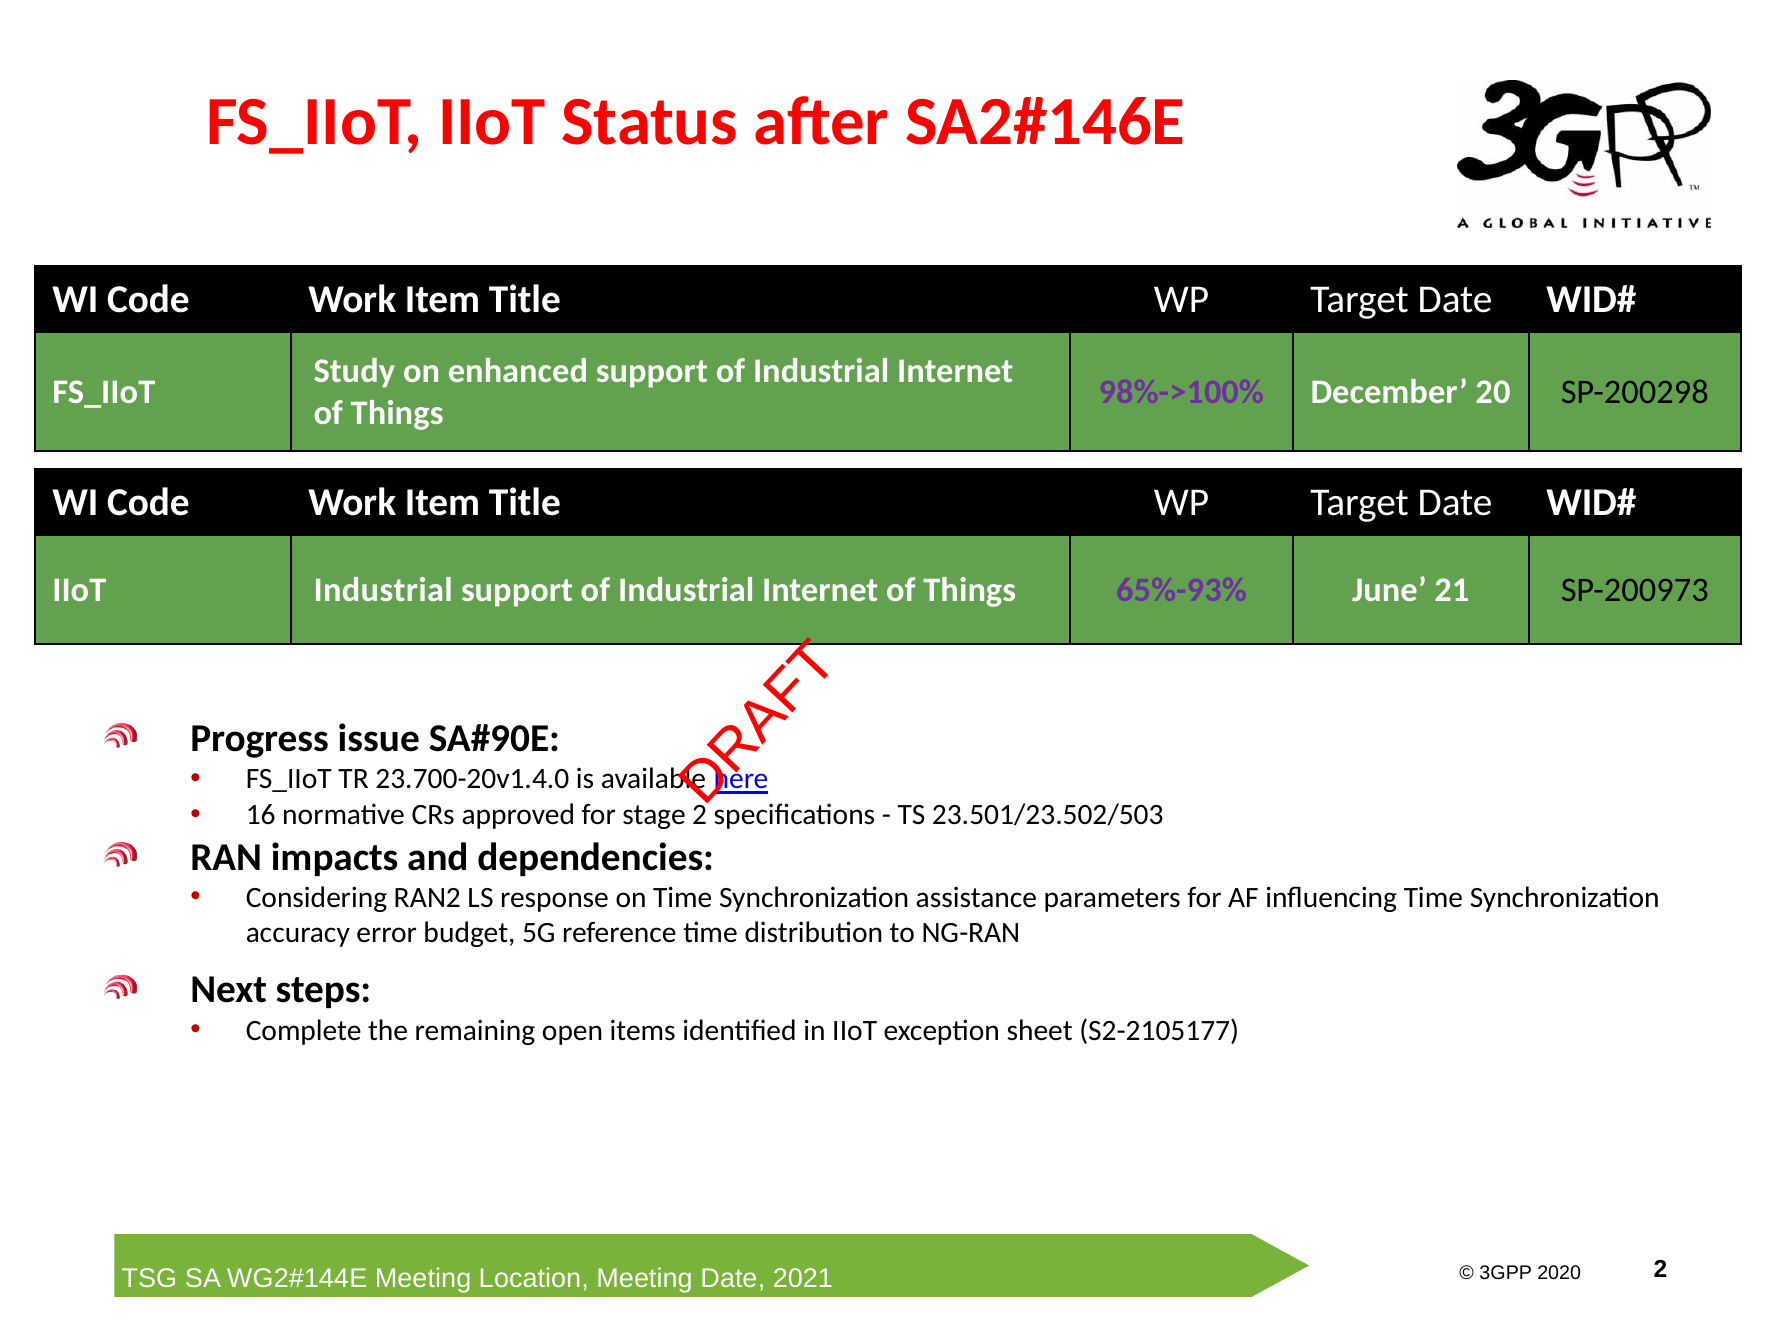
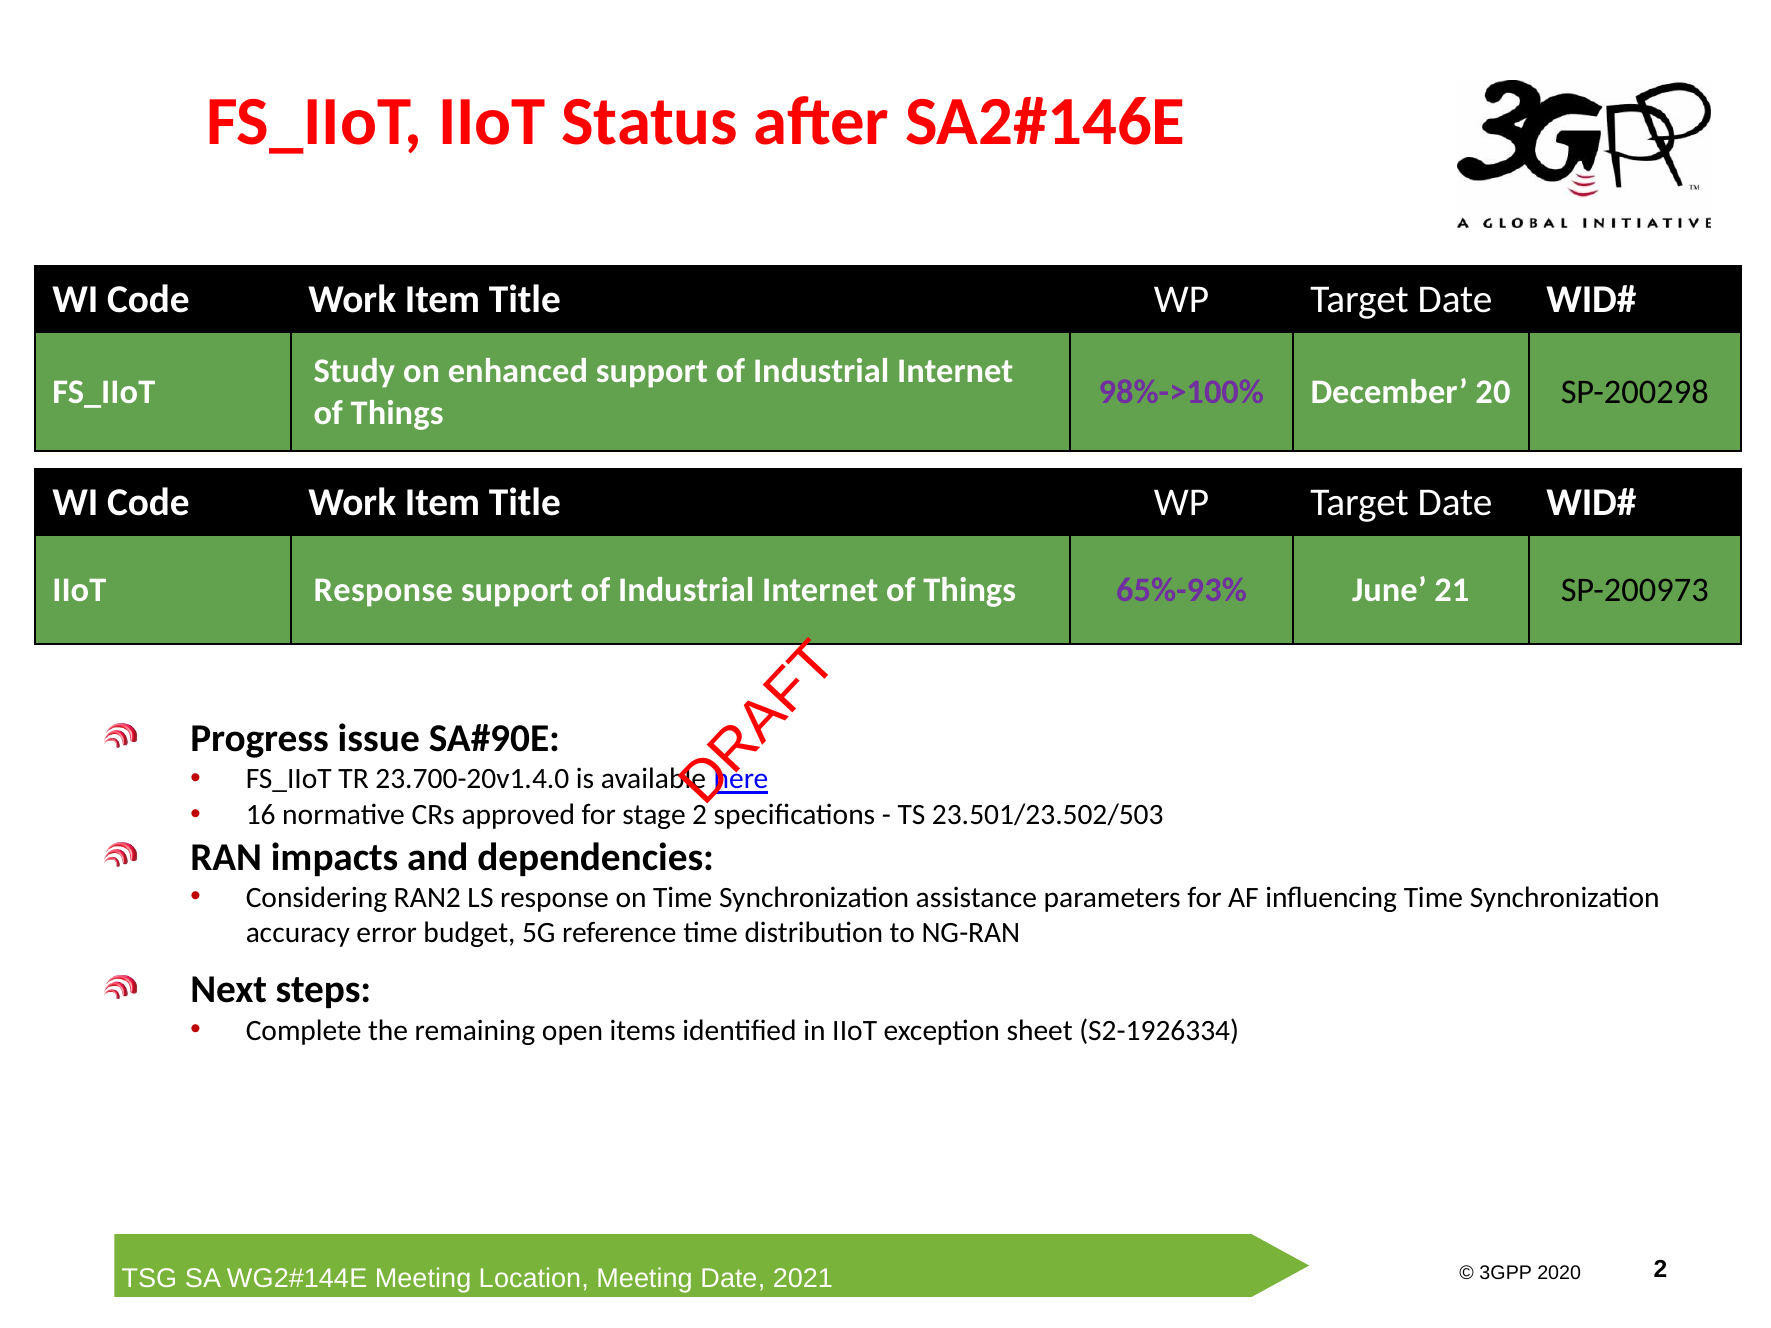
IIoT Industrial: Industrial -> Response
S2-2105177: S2-2105177 -> S2-1926334
